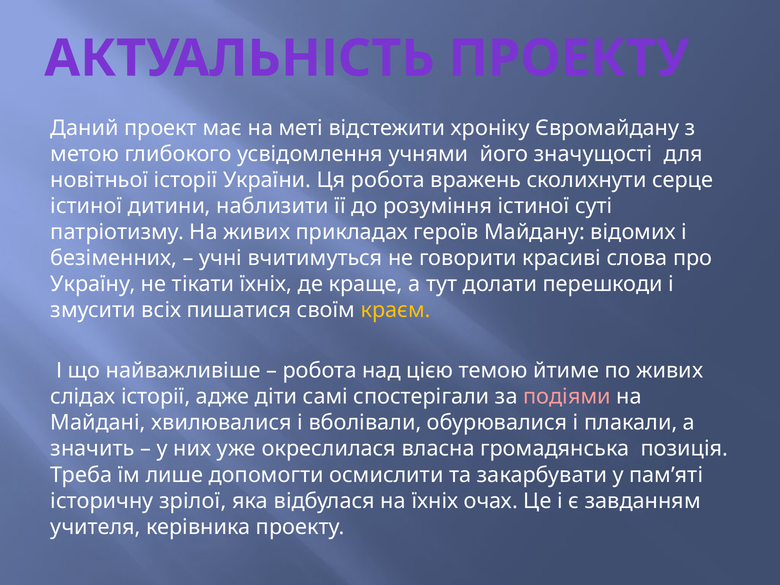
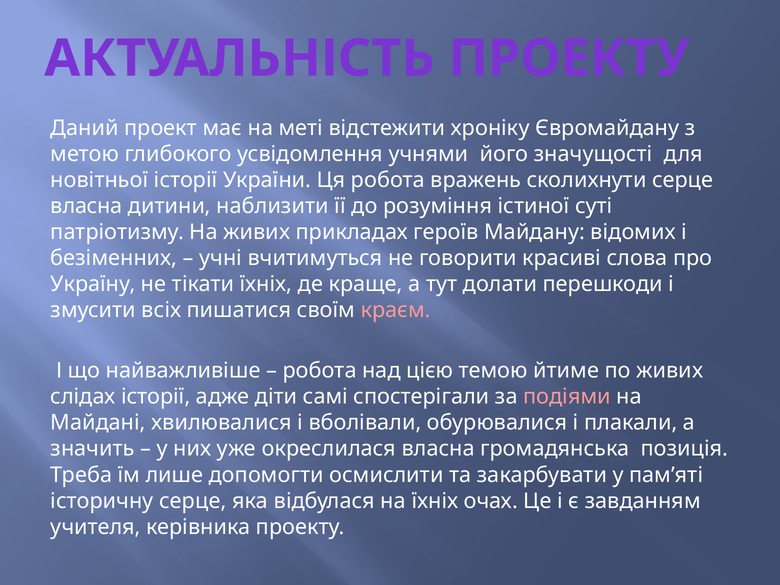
істиної at (86, 206): істиної -> власна
краєм colour: yellow -> pink
історичну зрілої: зрілої -> серце
